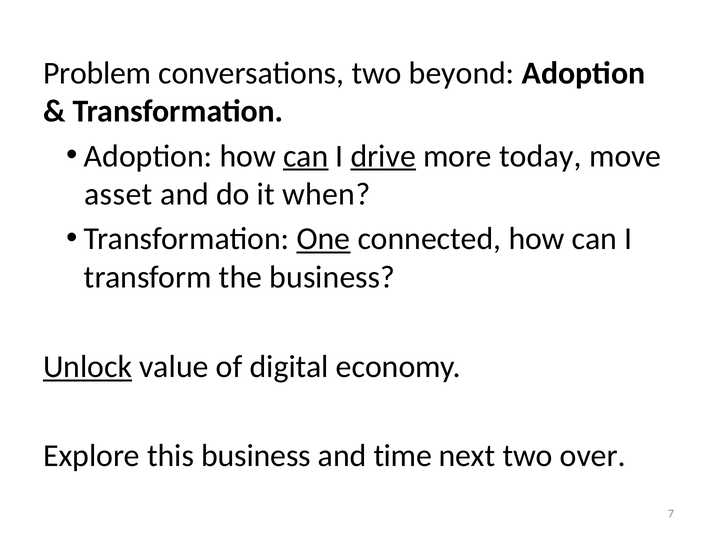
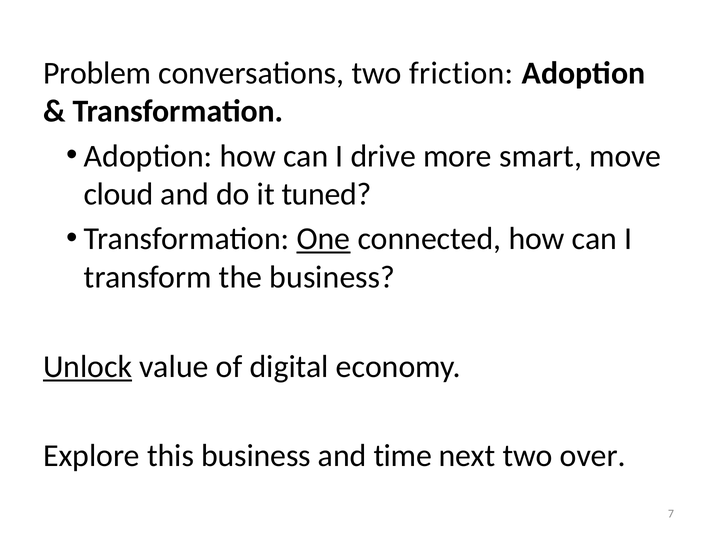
beyond: beyond -> friction
can at (306, 156) underline: present -> none
drive underline: present -> none
today: today -> smart
asset: asset -> cloud
when: when -> tuned
